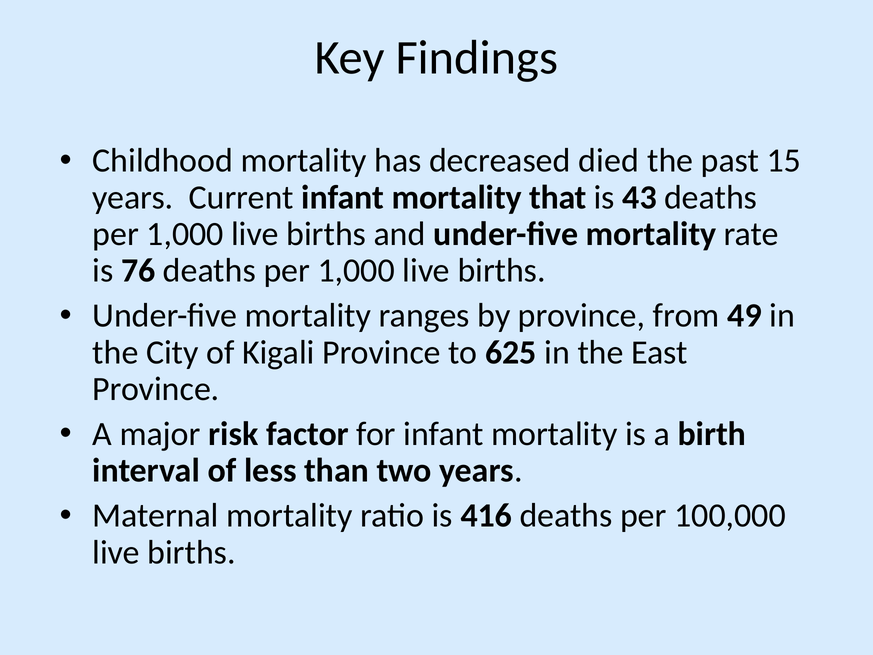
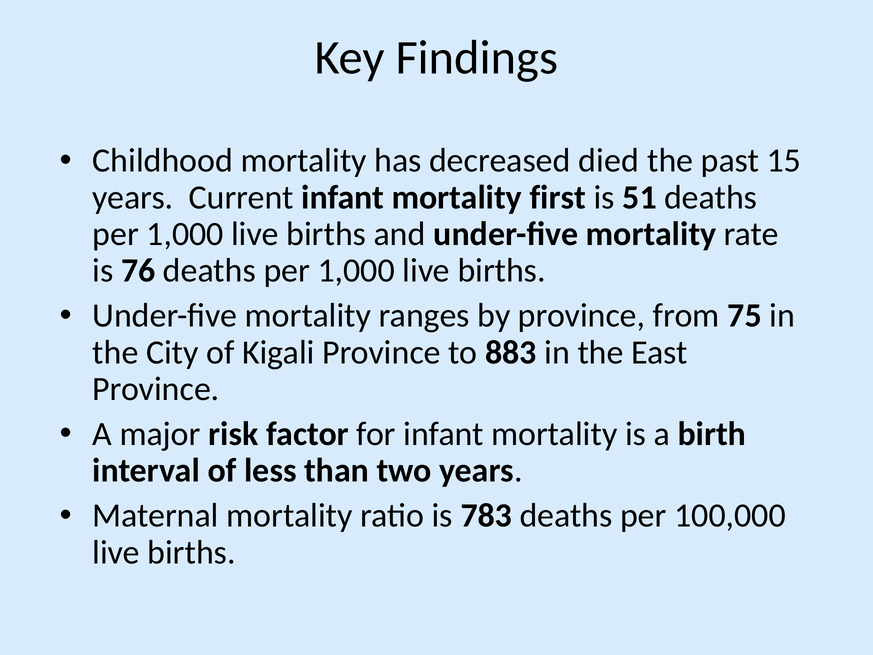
that: that -> first
43: 43 -> 51
49: 49 -> 75
625: 625 -> 883
416: 416 -> 783
